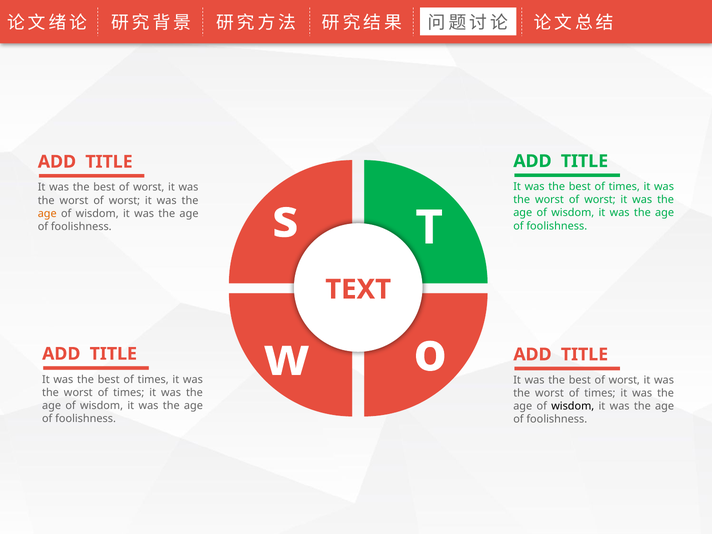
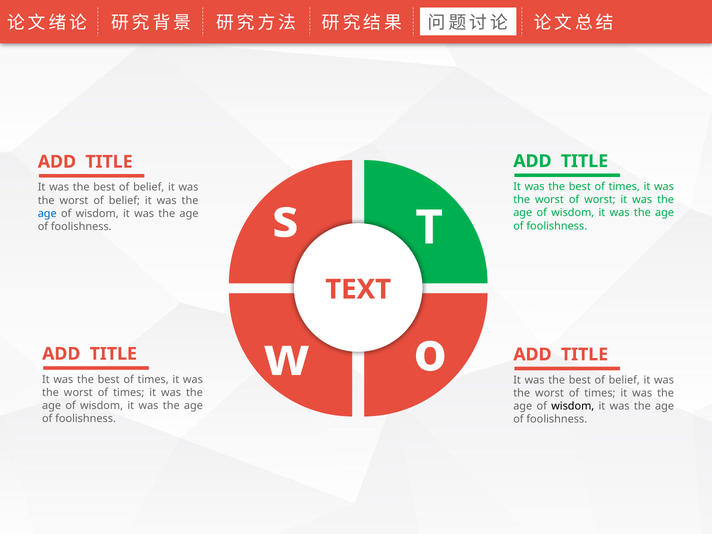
worst at (149, 187): worst -> belief
worst at (124, 200): worst -> belief
age at (47, 214) colour: orange -> blue
worst at (624, 380): worst -> belief
